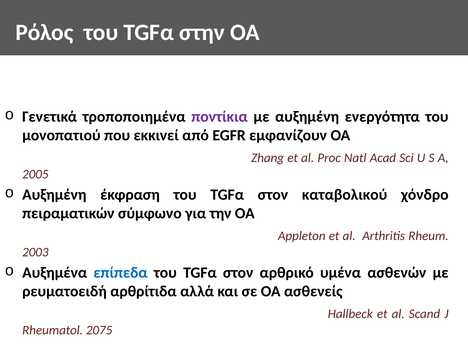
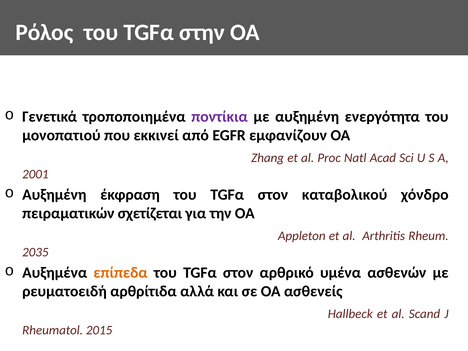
2005: 2005 -> 2001
σύμφωνο: σύμφωνο -> σχετίζεται
2003: 2003 -> 2035
επίπεδα colour: blue -> orange
2075: 2075 -> 2015
